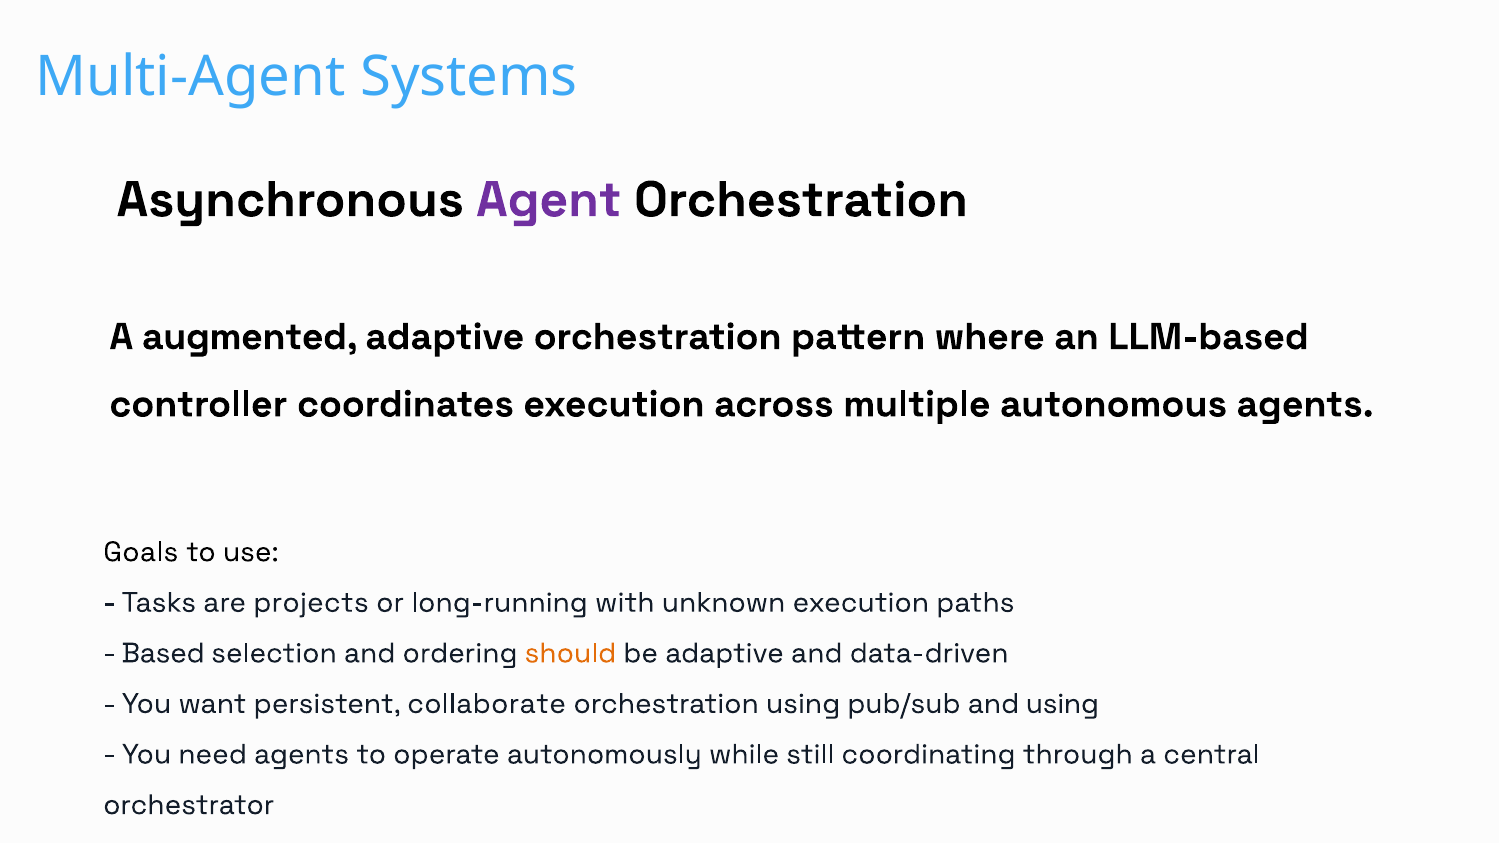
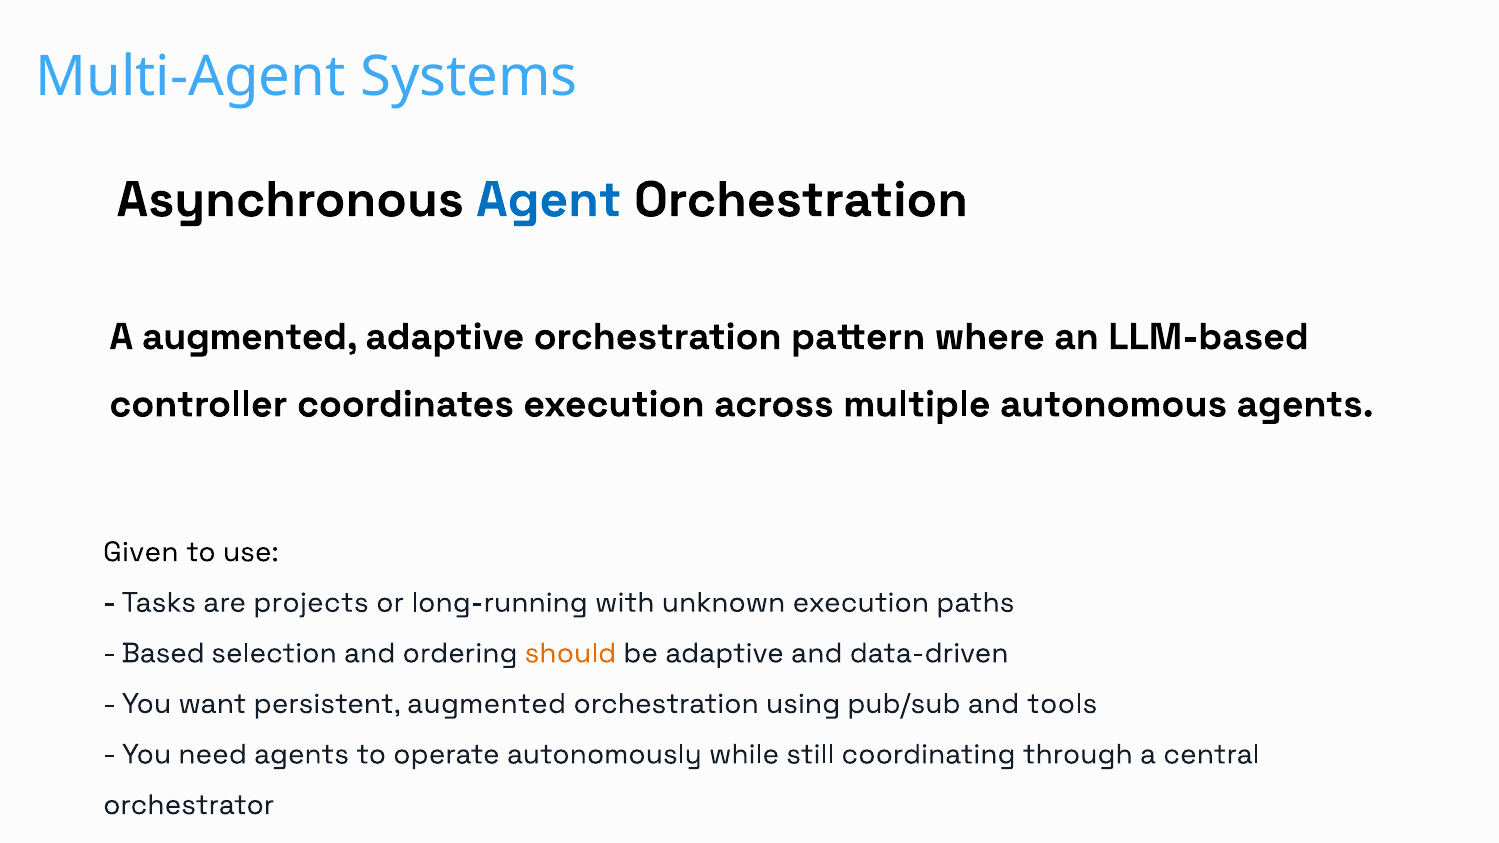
Agent colour: purple -> blue
Goals: Goals -> Given
persistent collaborate: collaborate -> augmented
and using: using -> tools
